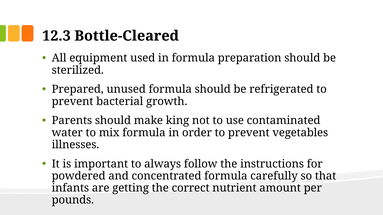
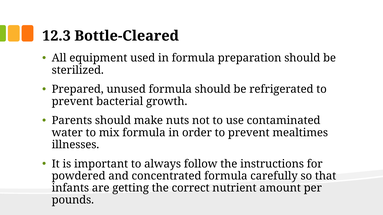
king: king -> nuts
vegetables: vegetables -> mealtimes
